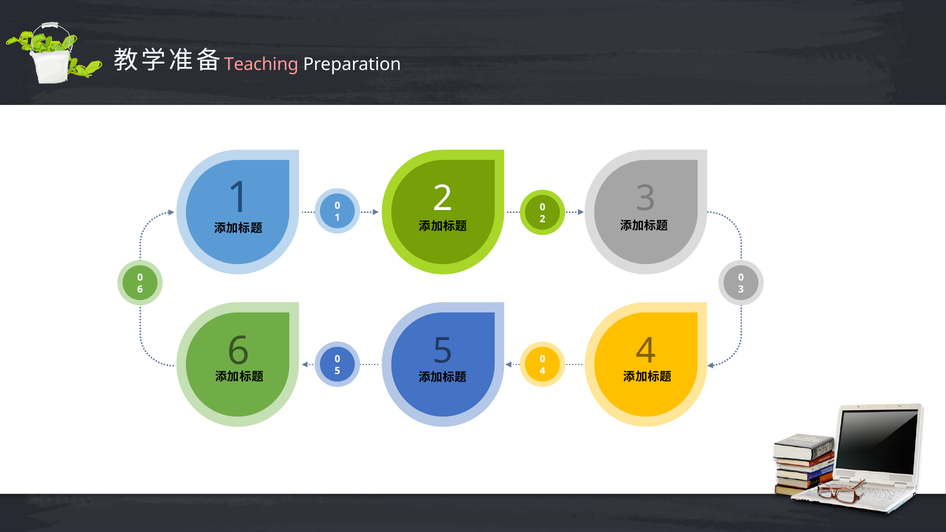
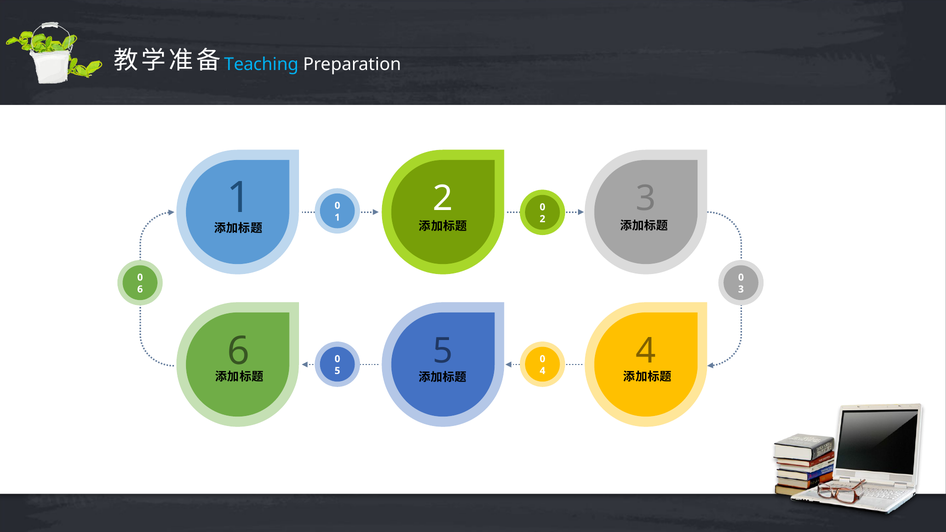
Teaching colour: pink -> light blue
